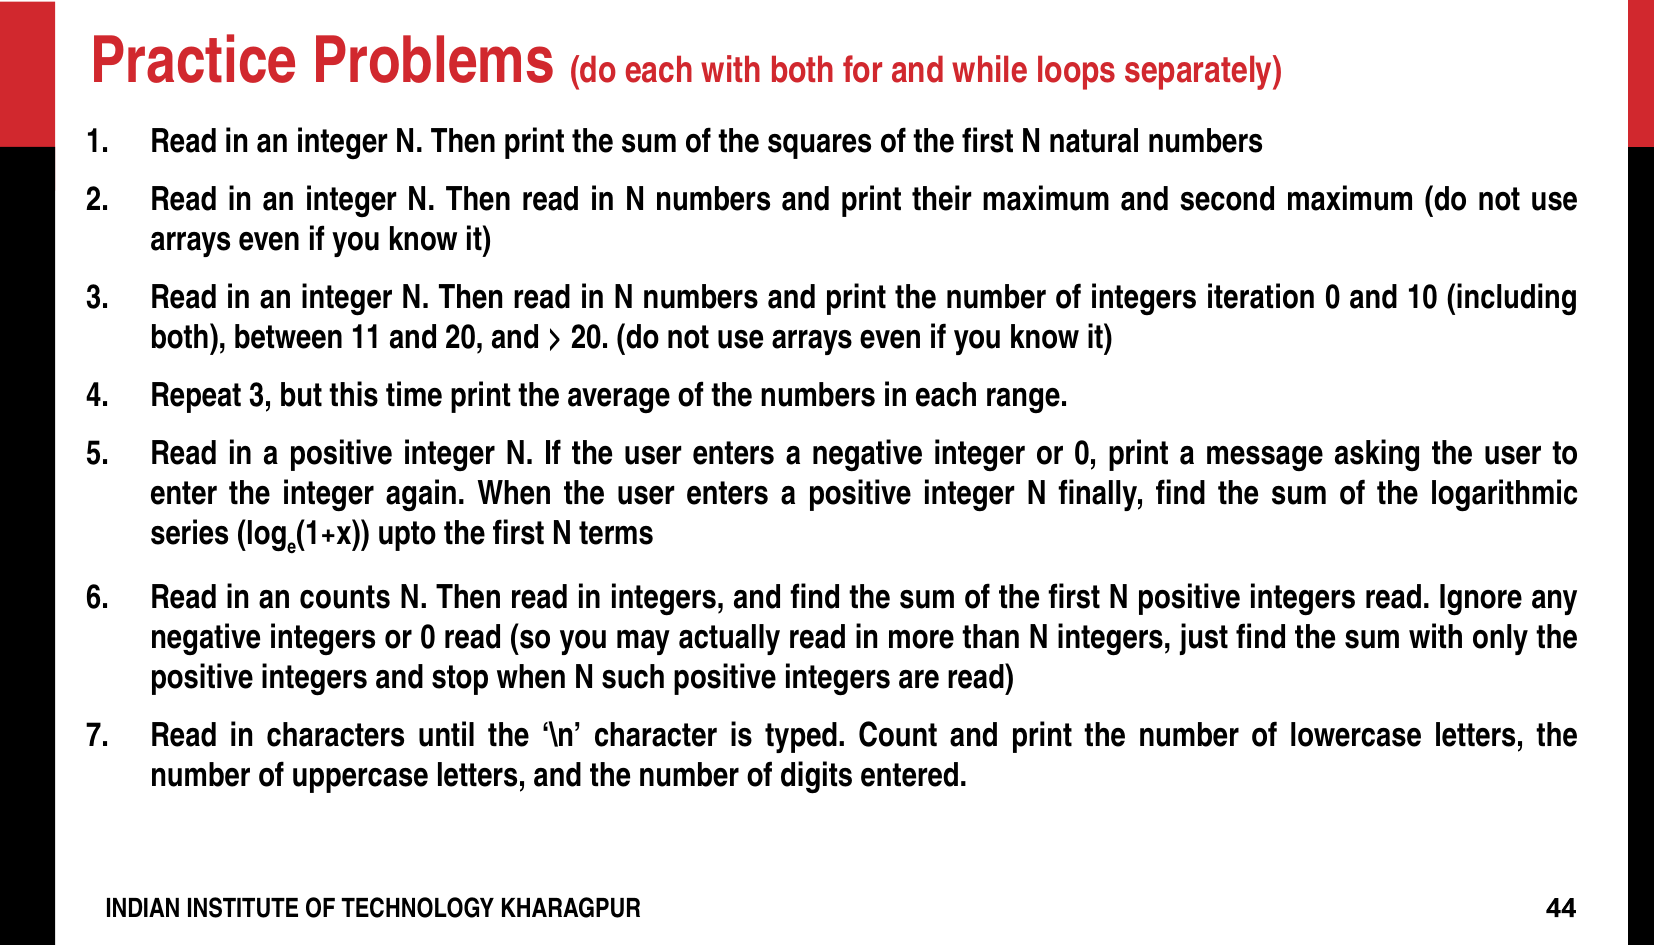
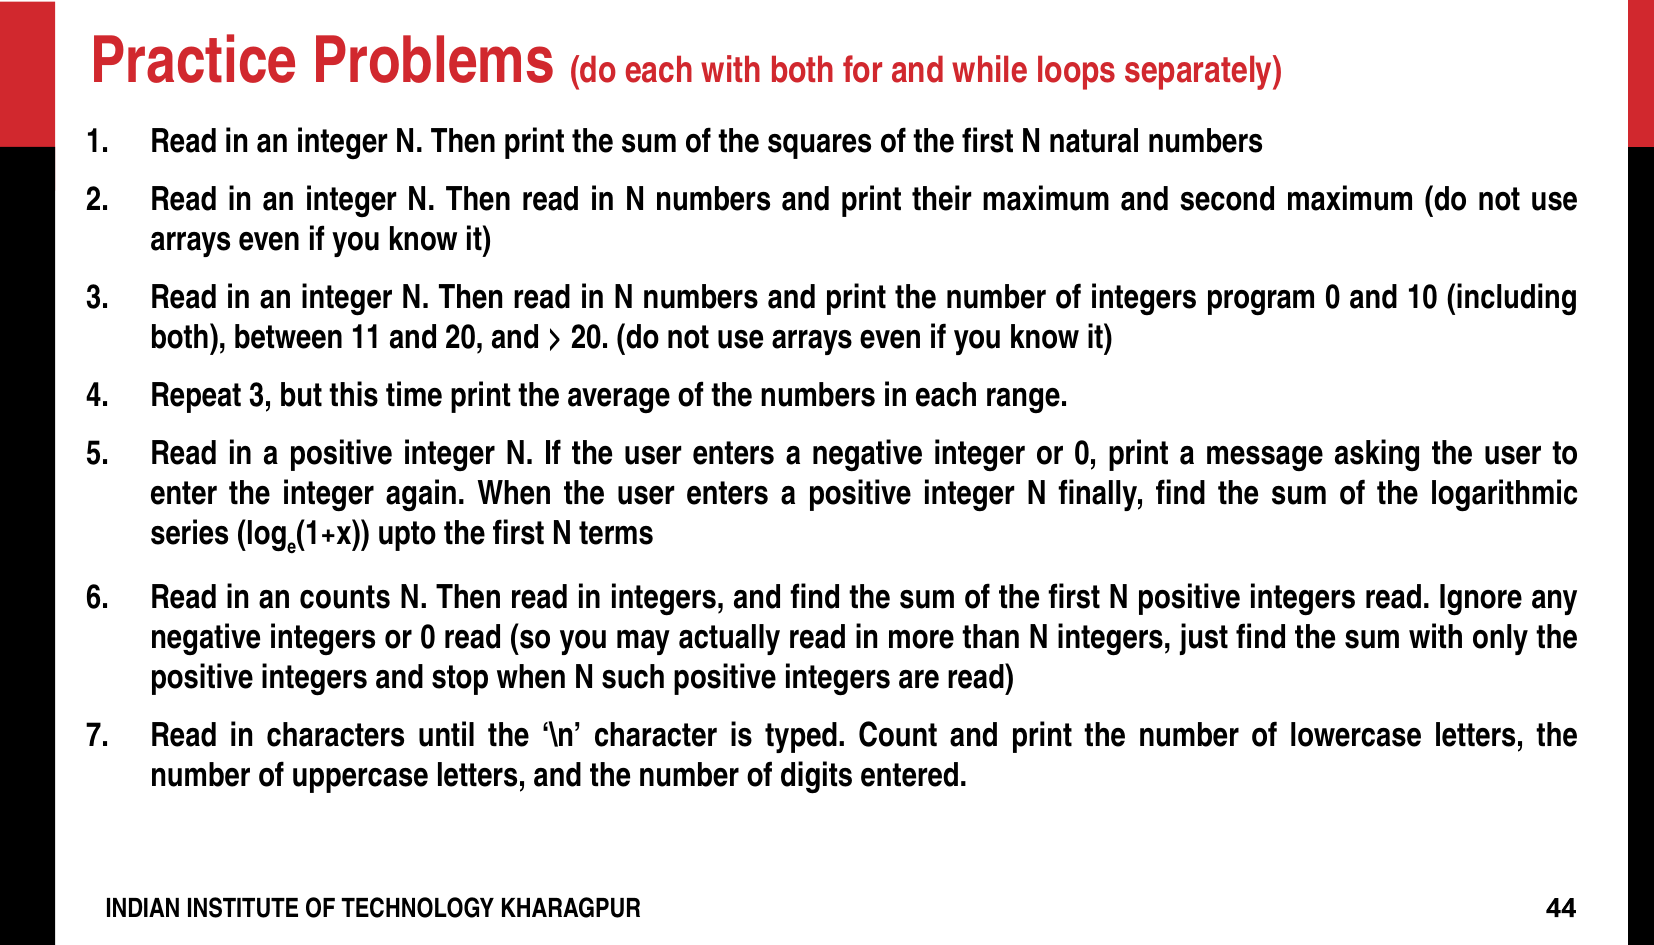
iteration: iteration -> program
